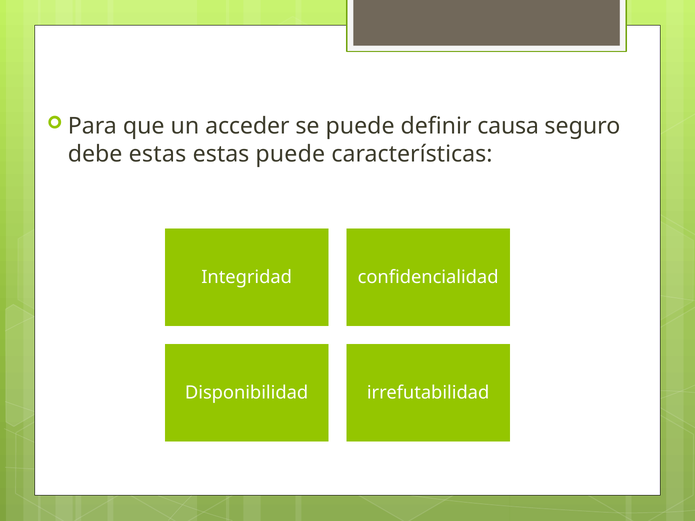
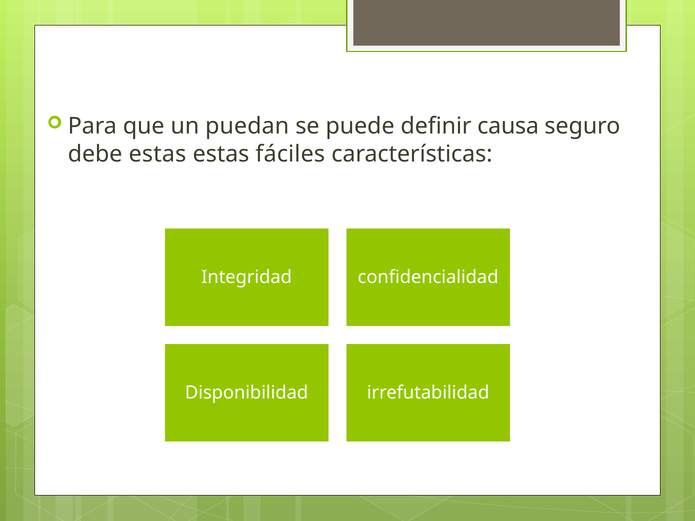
acceder: acceder -> puedan
estas puede: puede -> fáciles
